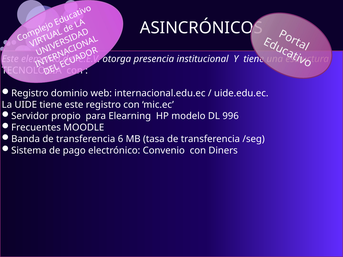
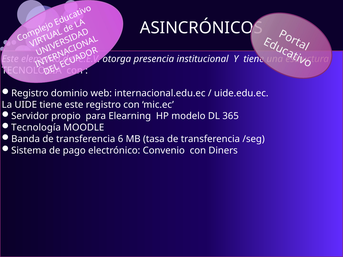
996: 996 -> 365
Frecuentes at (36, 128): Frecuentes -> Tecnología
